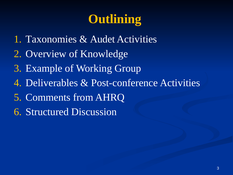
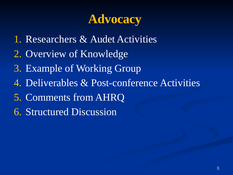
Outlining: Outlining -> Advocacy
Taxonomies: Taxonomies -> Researchers
